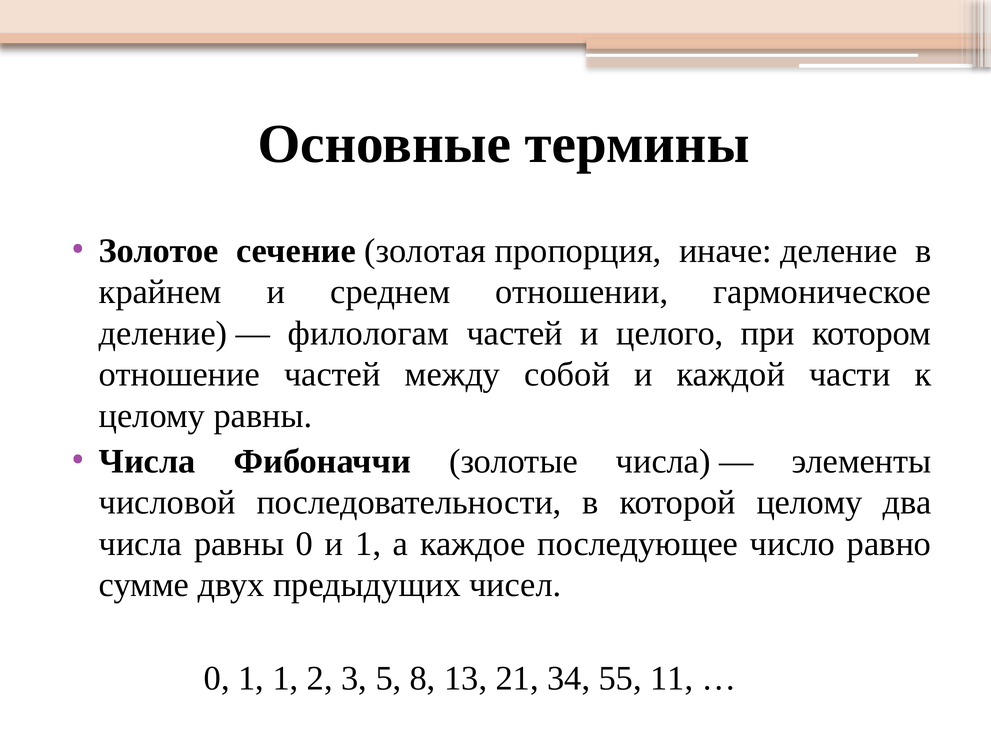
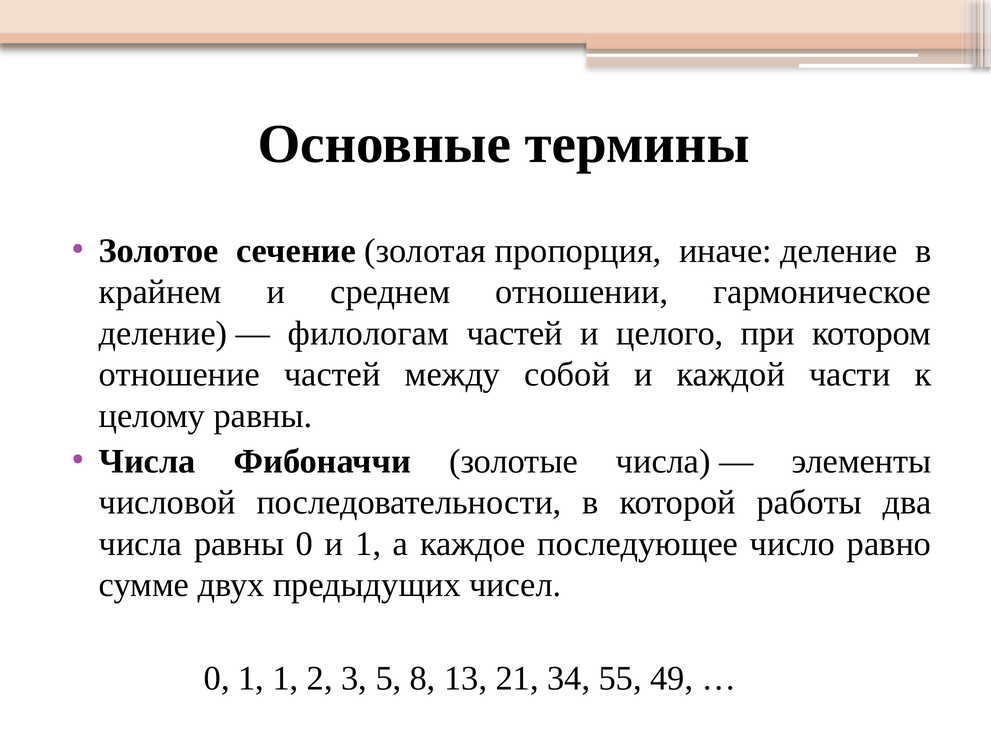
которой целому: целому -> работы
11: 11 -> 49
